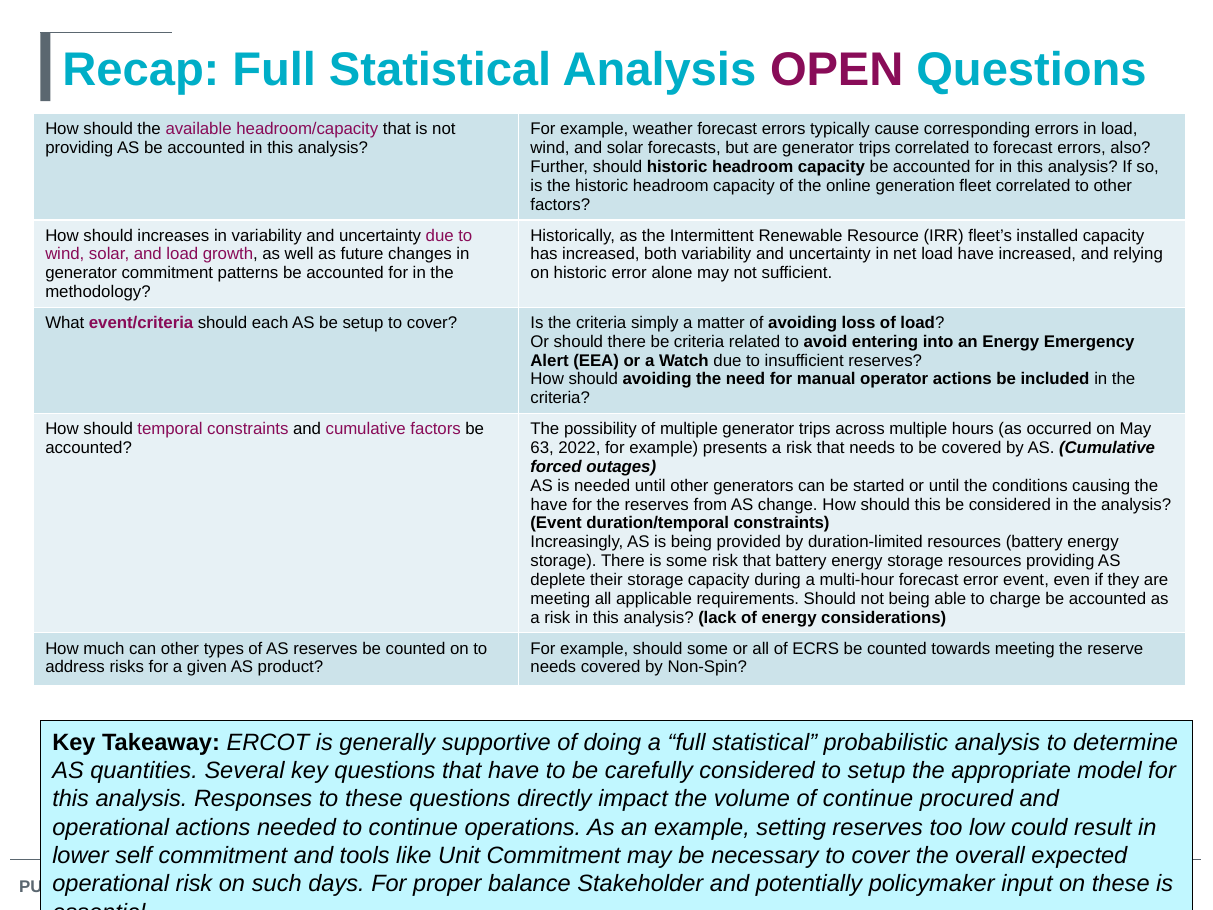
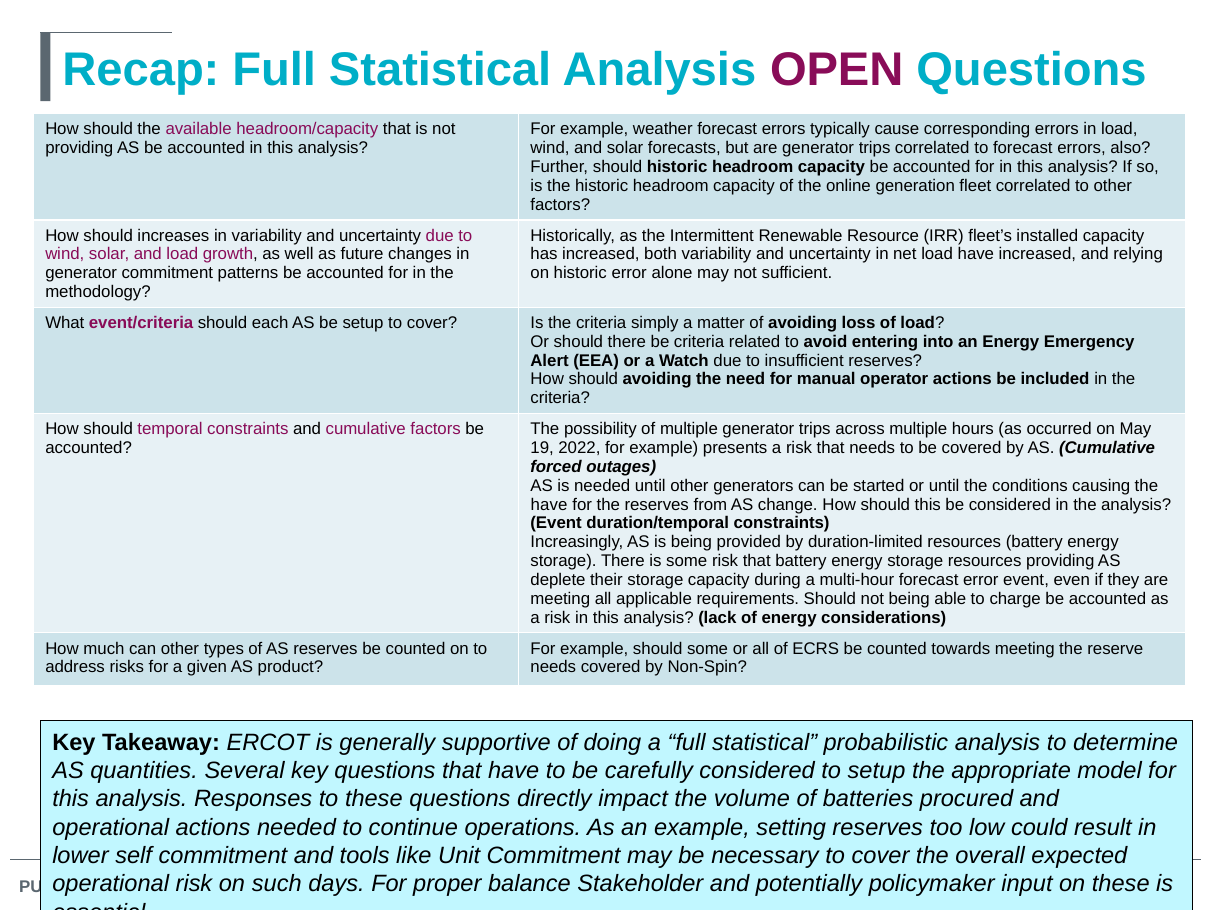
63: 63 -> 19
of continue: continue -> batteries
